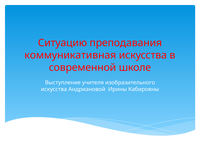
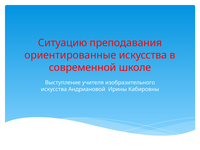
коммуникативная: коммуникативная -> ориентированные
